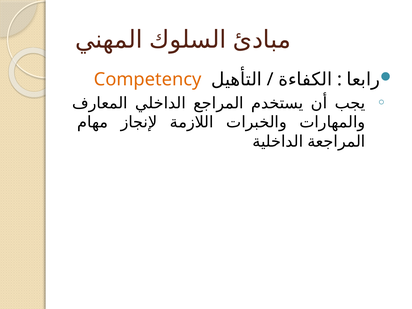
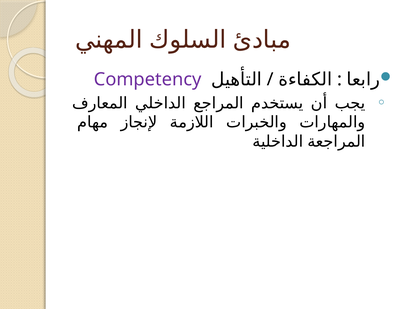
Competency colour: orange -> purple
